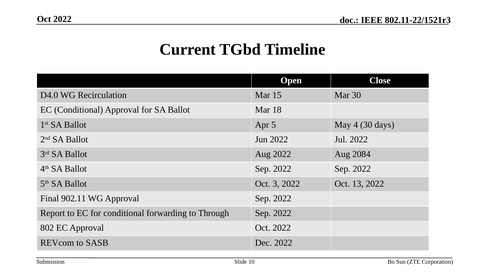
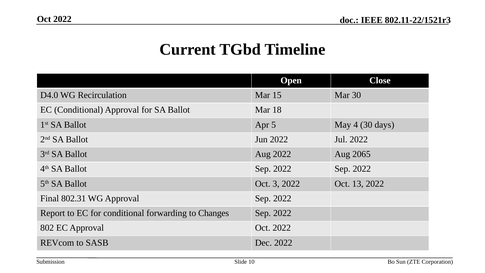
2084: 2084 -> 2065
902.11: 902.11 -> 802.31
Through: Through -> Changes
